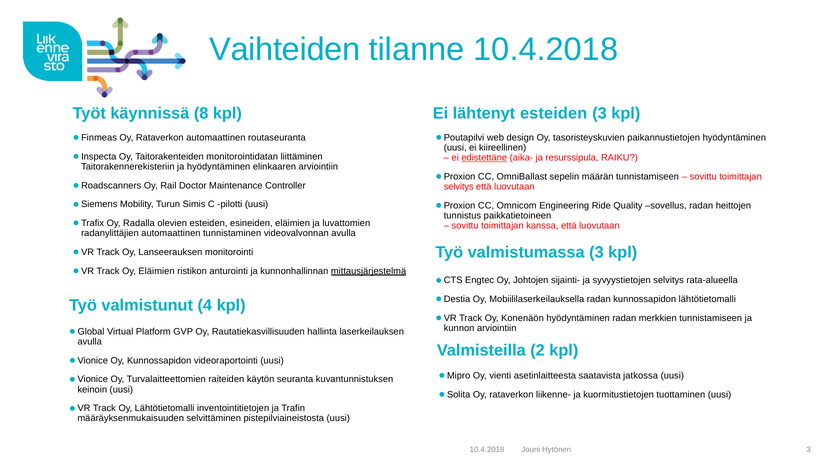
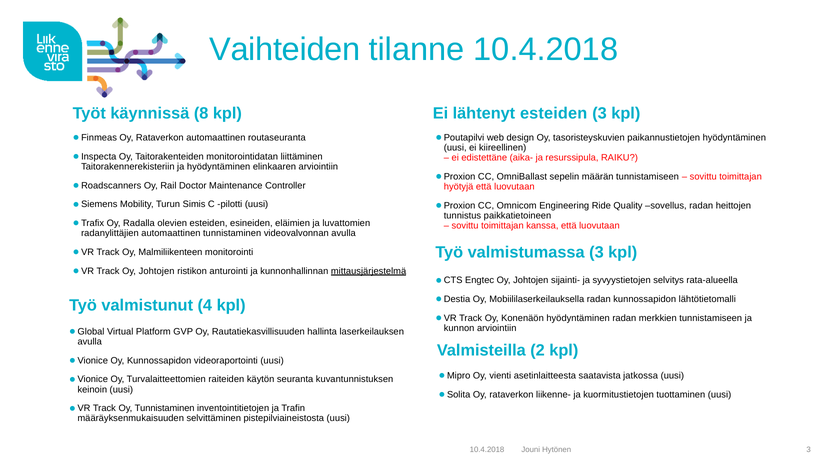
edistettäne underline: present -> none
selvitys at (459, 187): selvitys -> hyötyjä
Lanseerauksen: Lanseerauksen -> Malmiliikenteen
Track Oy Eläimien: Eläimien -> Johtojen
Oy Lähtötietomalli: Lähtötietomalli -> Tunnistaminen
